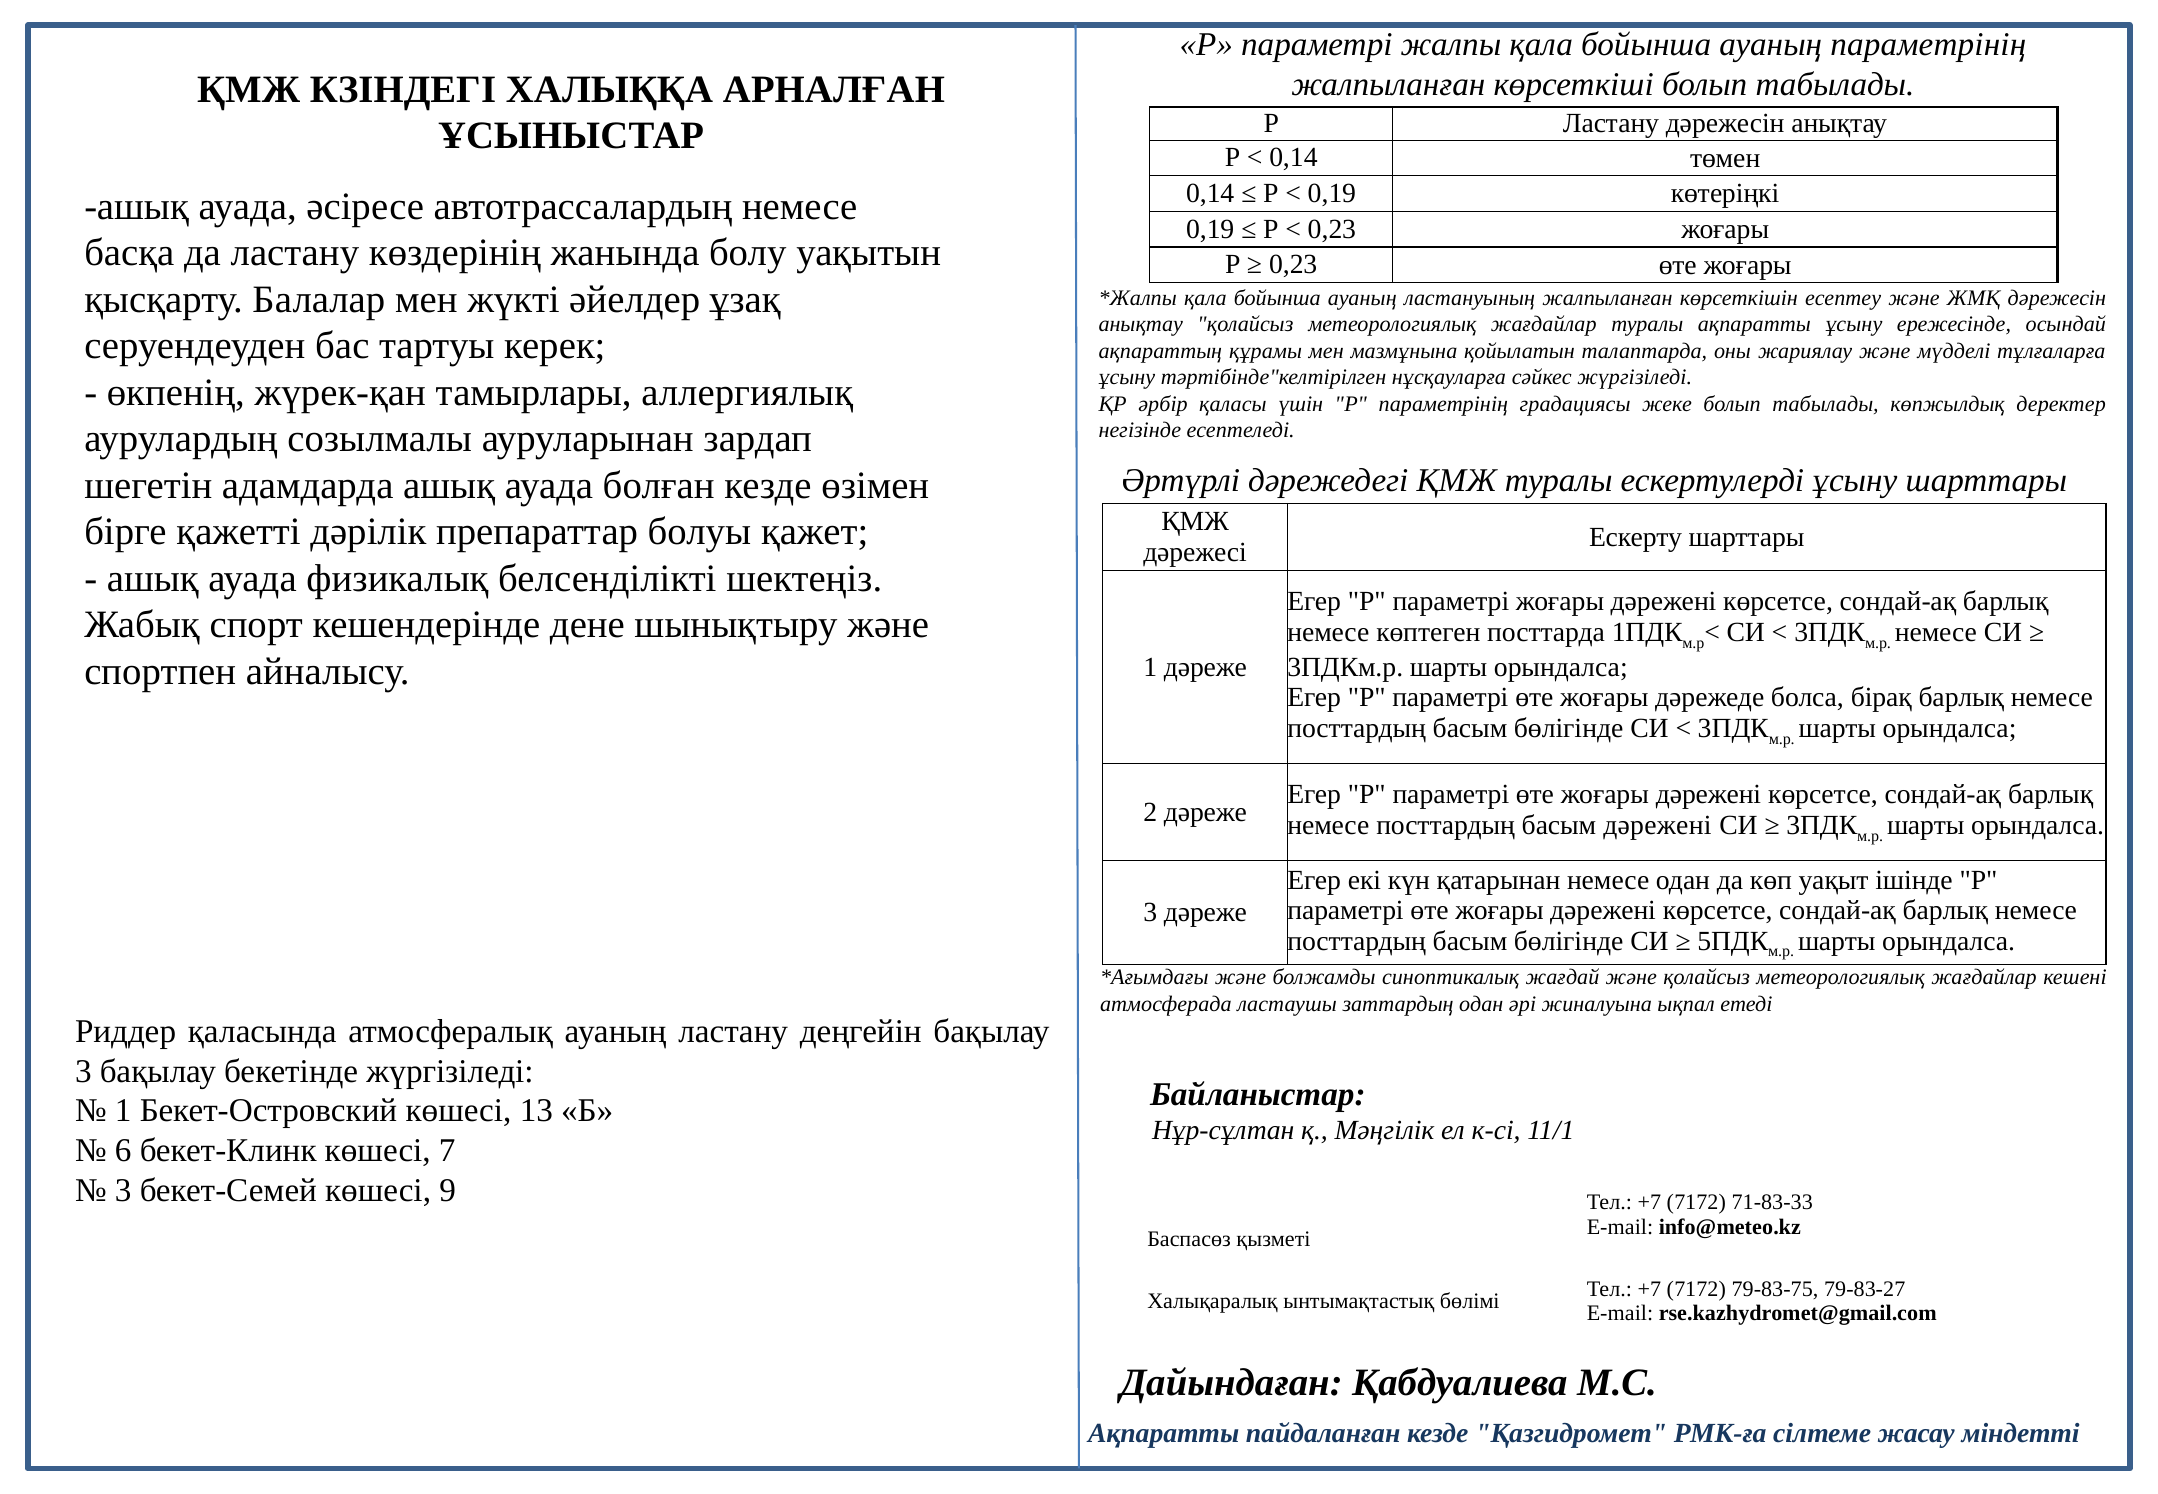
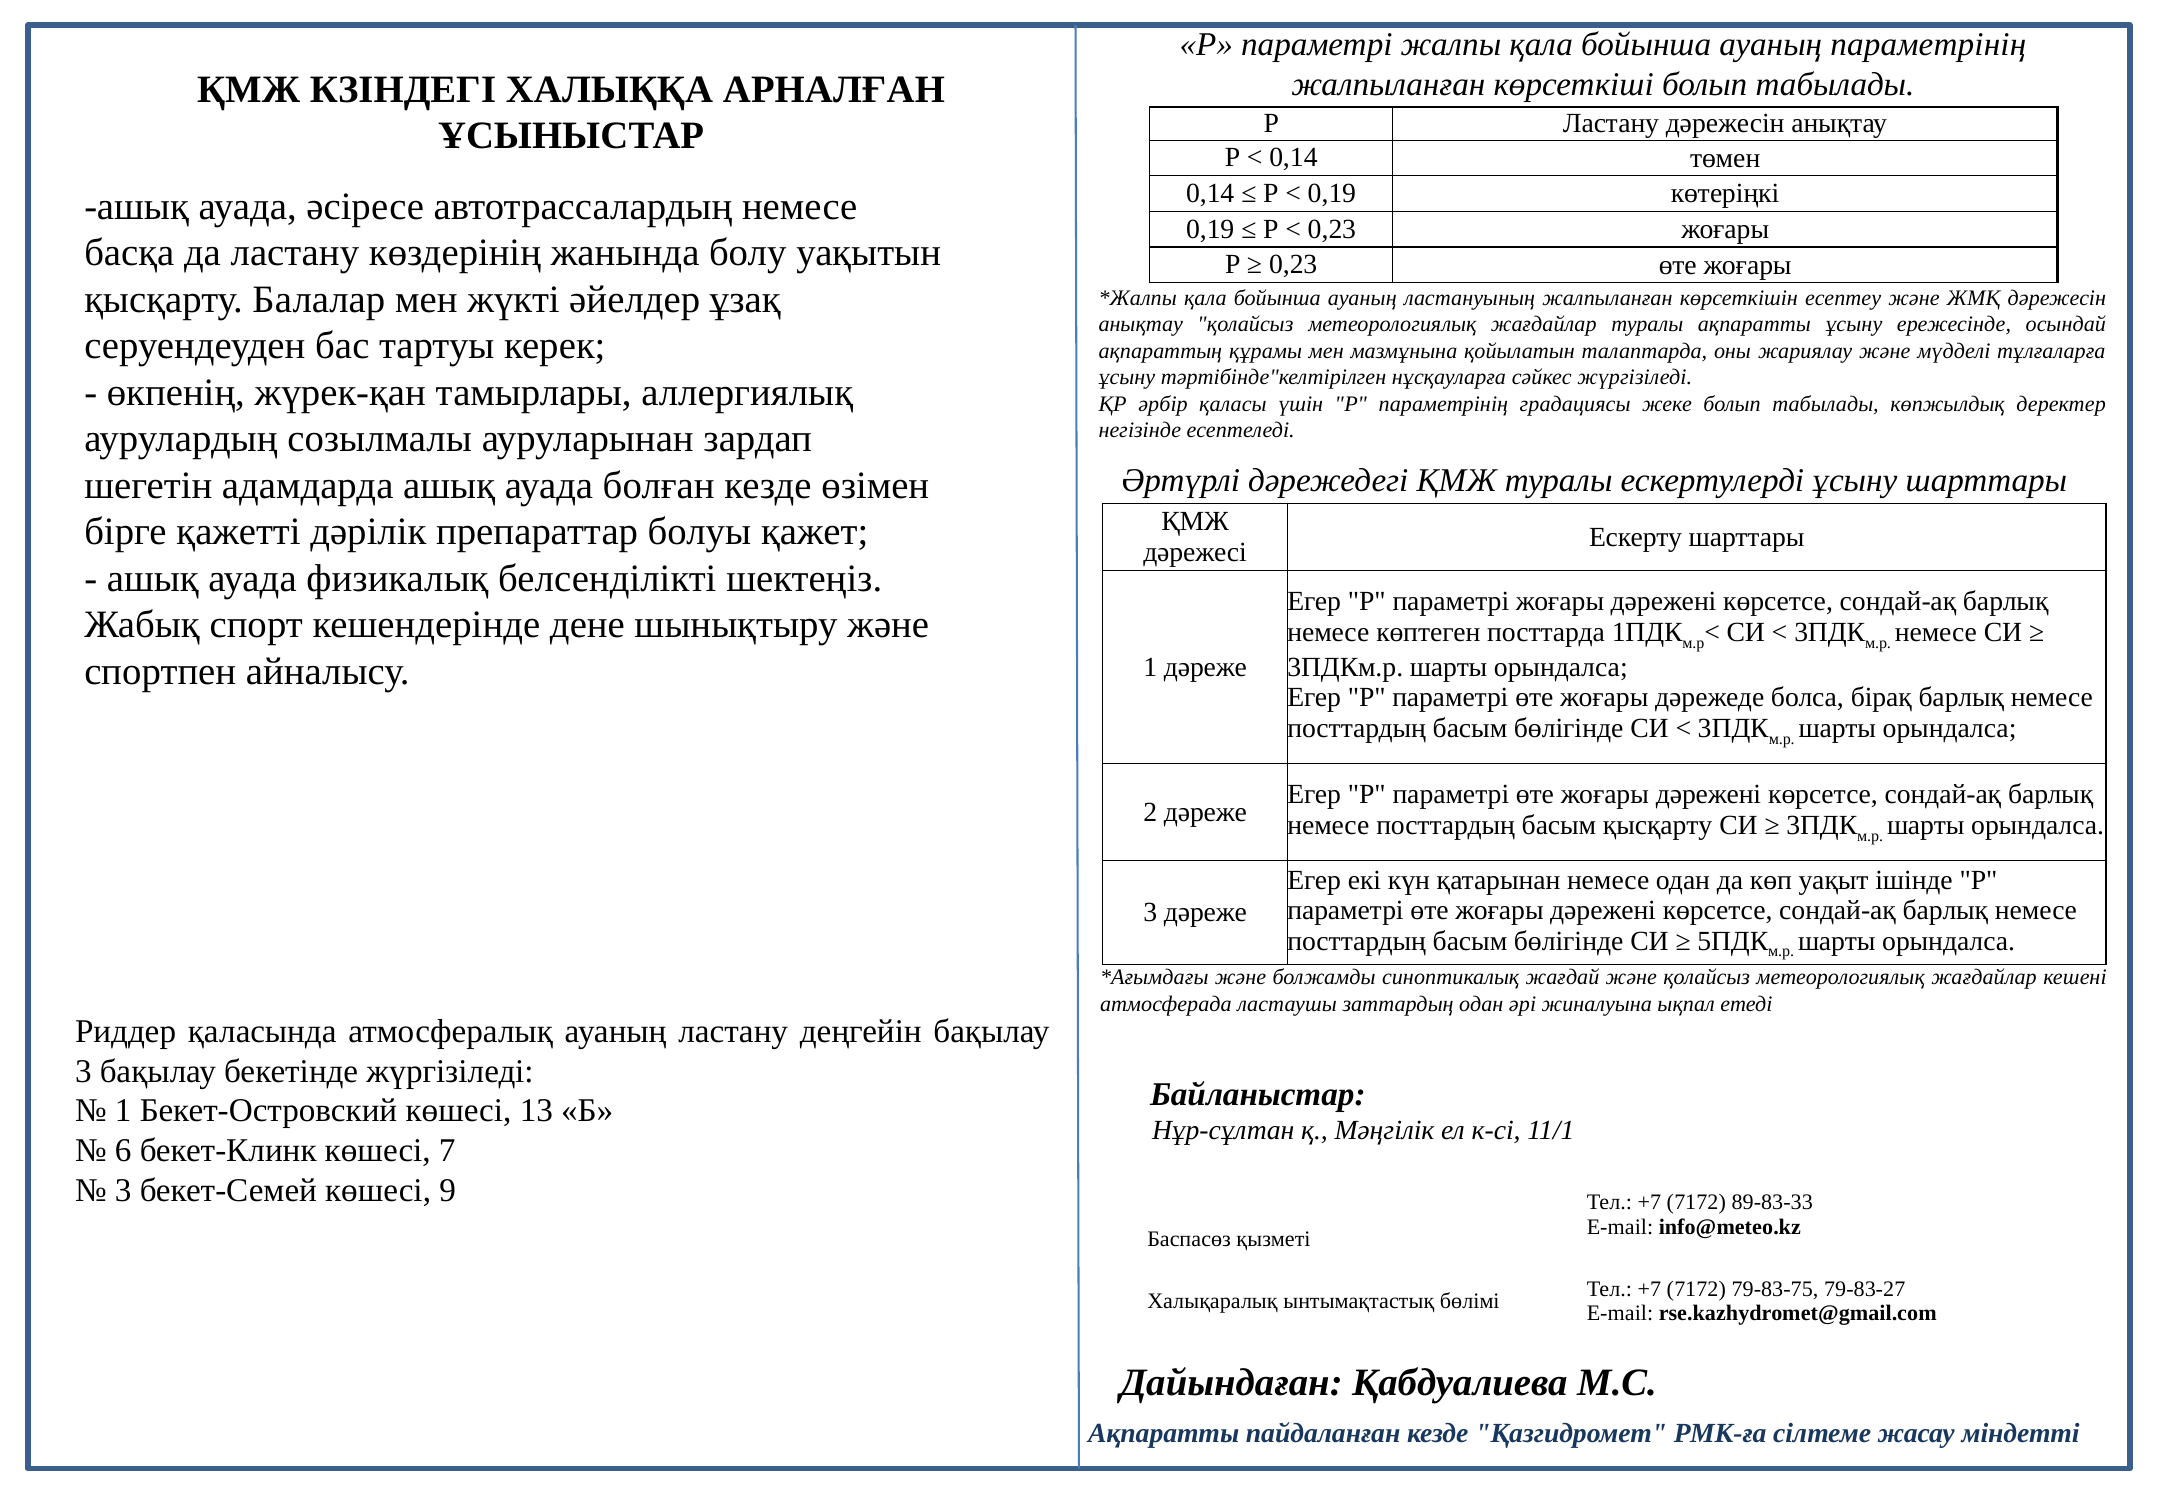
басым дәрежені: дәрежені -> қысқарту
71-83-33: 71-83-33 -> 89-83-33
